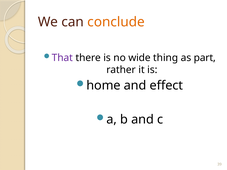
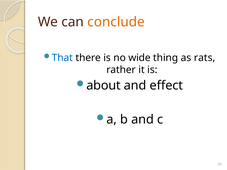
That colour: purple -> blue
part: part -> rats
home: home -> about
